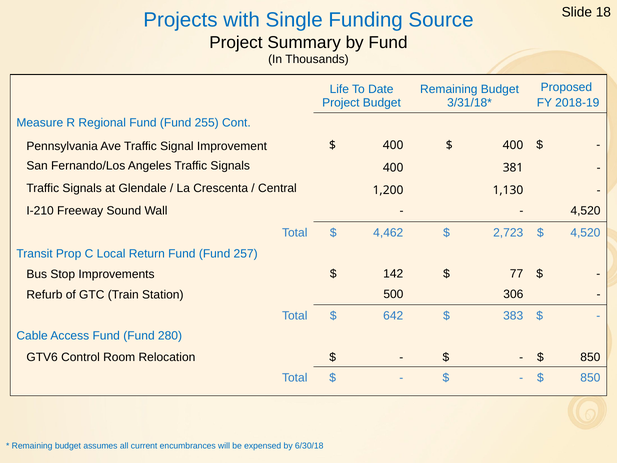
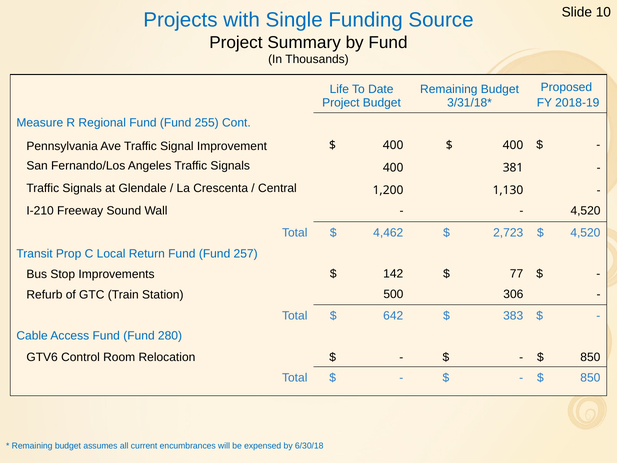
18: 18 -> 10
